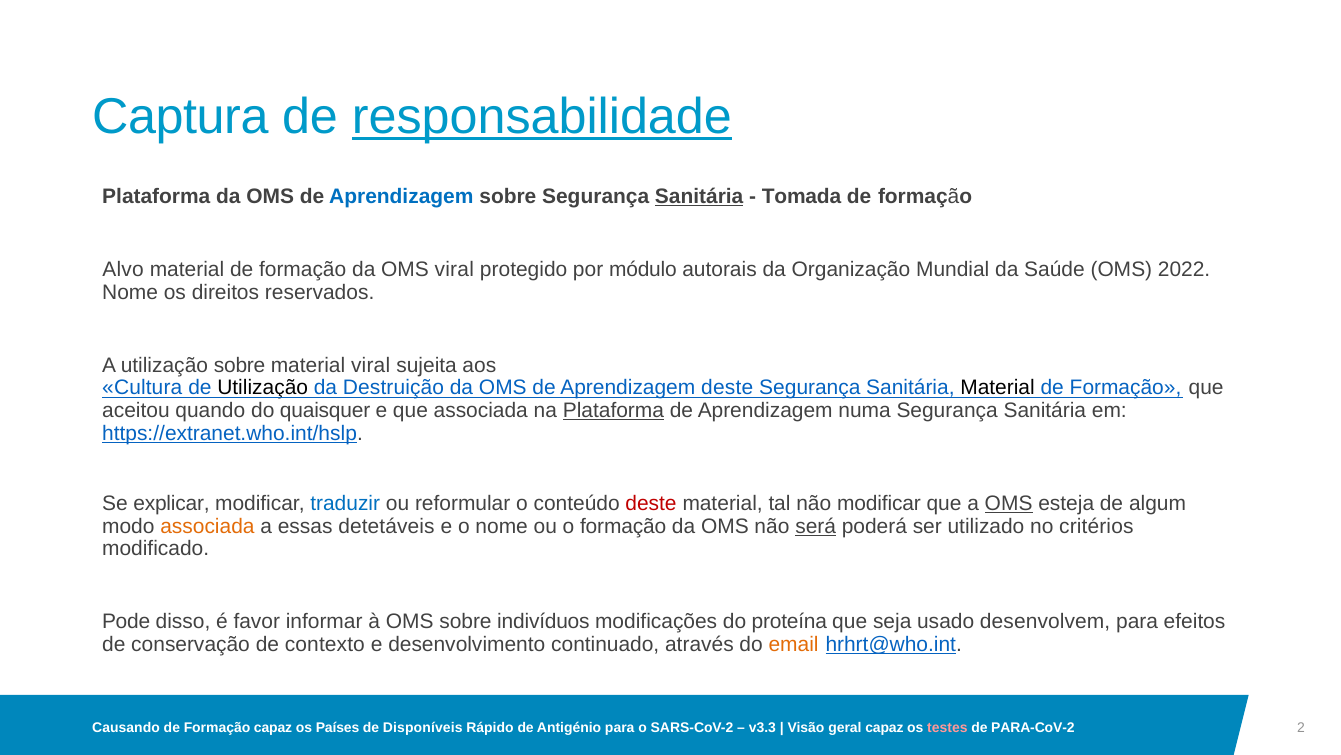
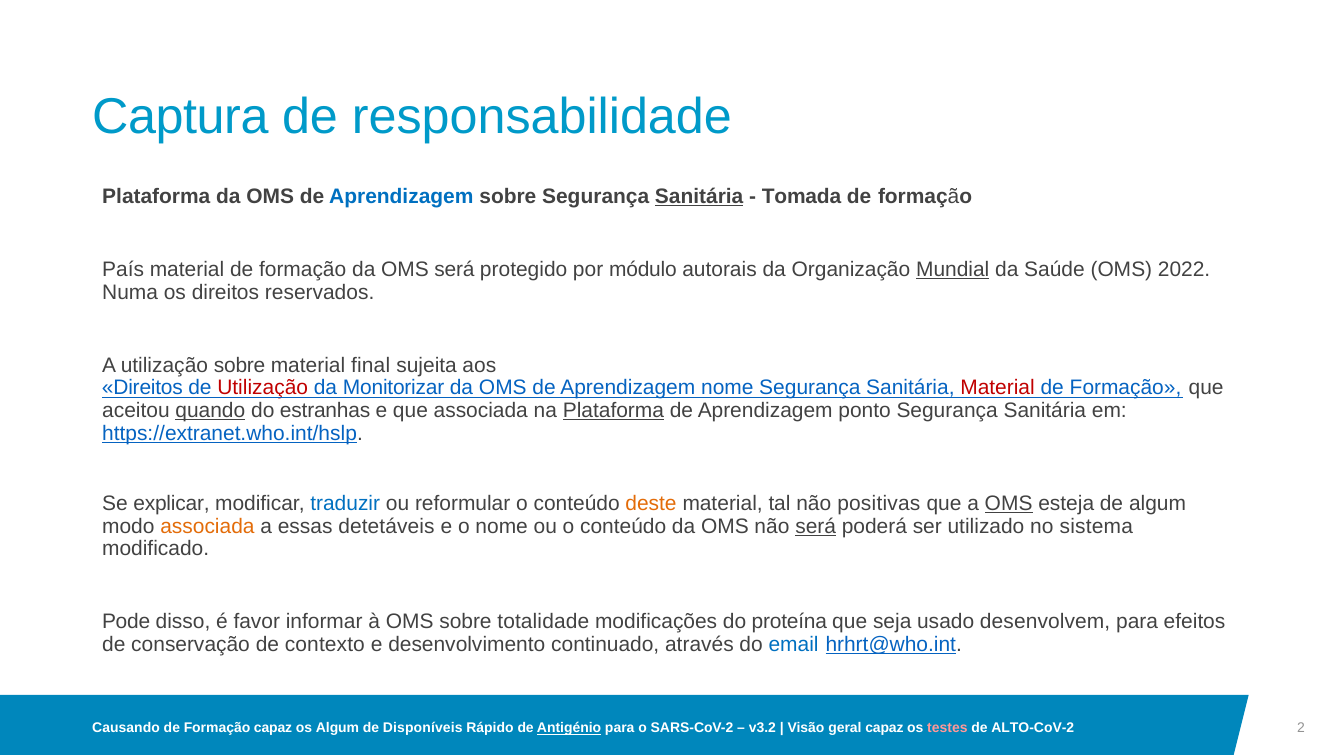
responsabilidade underline: present -> none
Alvo: Alvo -> País
OMS viral: viral -> será
Mundial underline: none -> present
Nome at (130, 292): Nome -> Numa
material viral: viral -> final
Cultura at (142, 387): Cultura -> Direitos
Utilização at (263, 387) colour: black -> red
Destruição: Destruição -> Monitorizar
Aprendizagem deste: deste -> nome
Material at (998, 387) colour: black -> red
quando underline: none -> present
quaisquer: quaisquer -> estranhas
numa: numa -> ponto
deste at (651, 503) colour: red -> orange
não modificar: modificar -> positivas
ou o formação: formação -> conteúdo
critérios: critérios -> sistema
indivíduos: indivíduos -> totalidade
email colour: orange -> blue
os Países: Países -> Algum
Antigénio underline: none -> present
v3.3: v3.3 -> v3.2
PARA-CoV-2: PARA-CoV-2 -> ALTO-CoV-2
